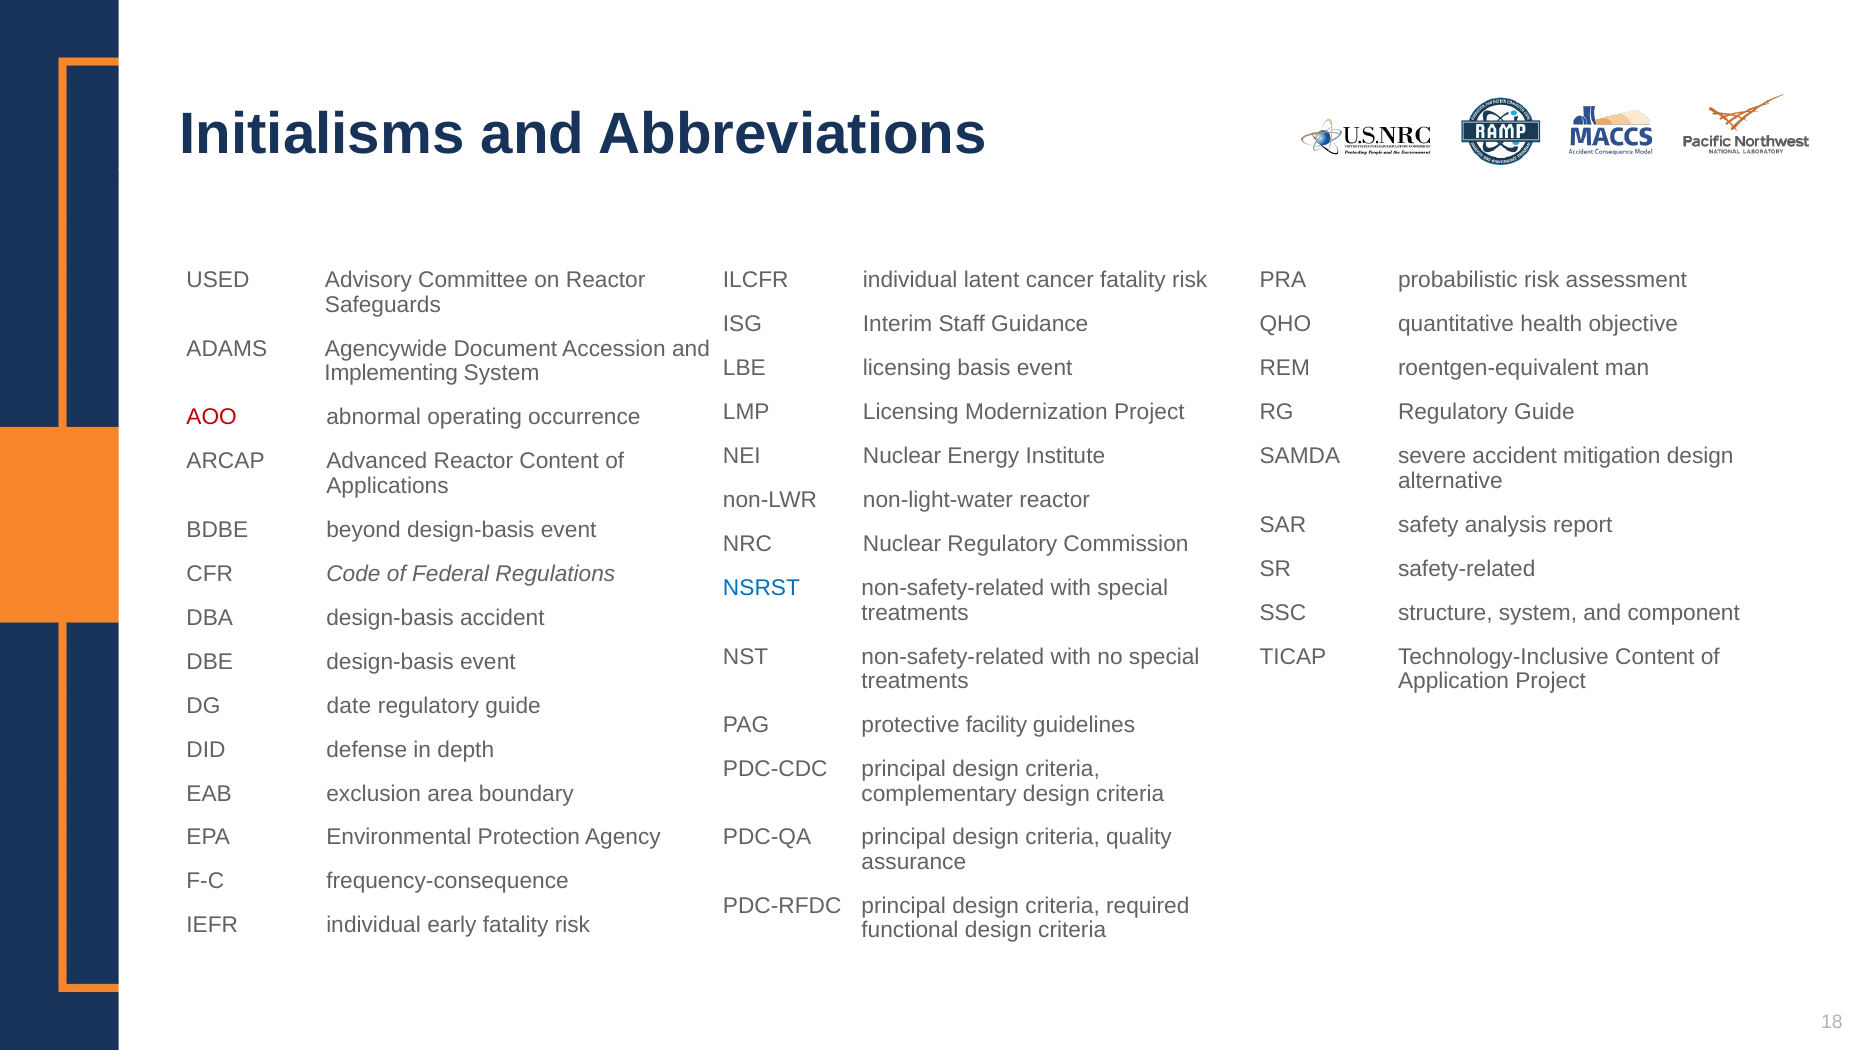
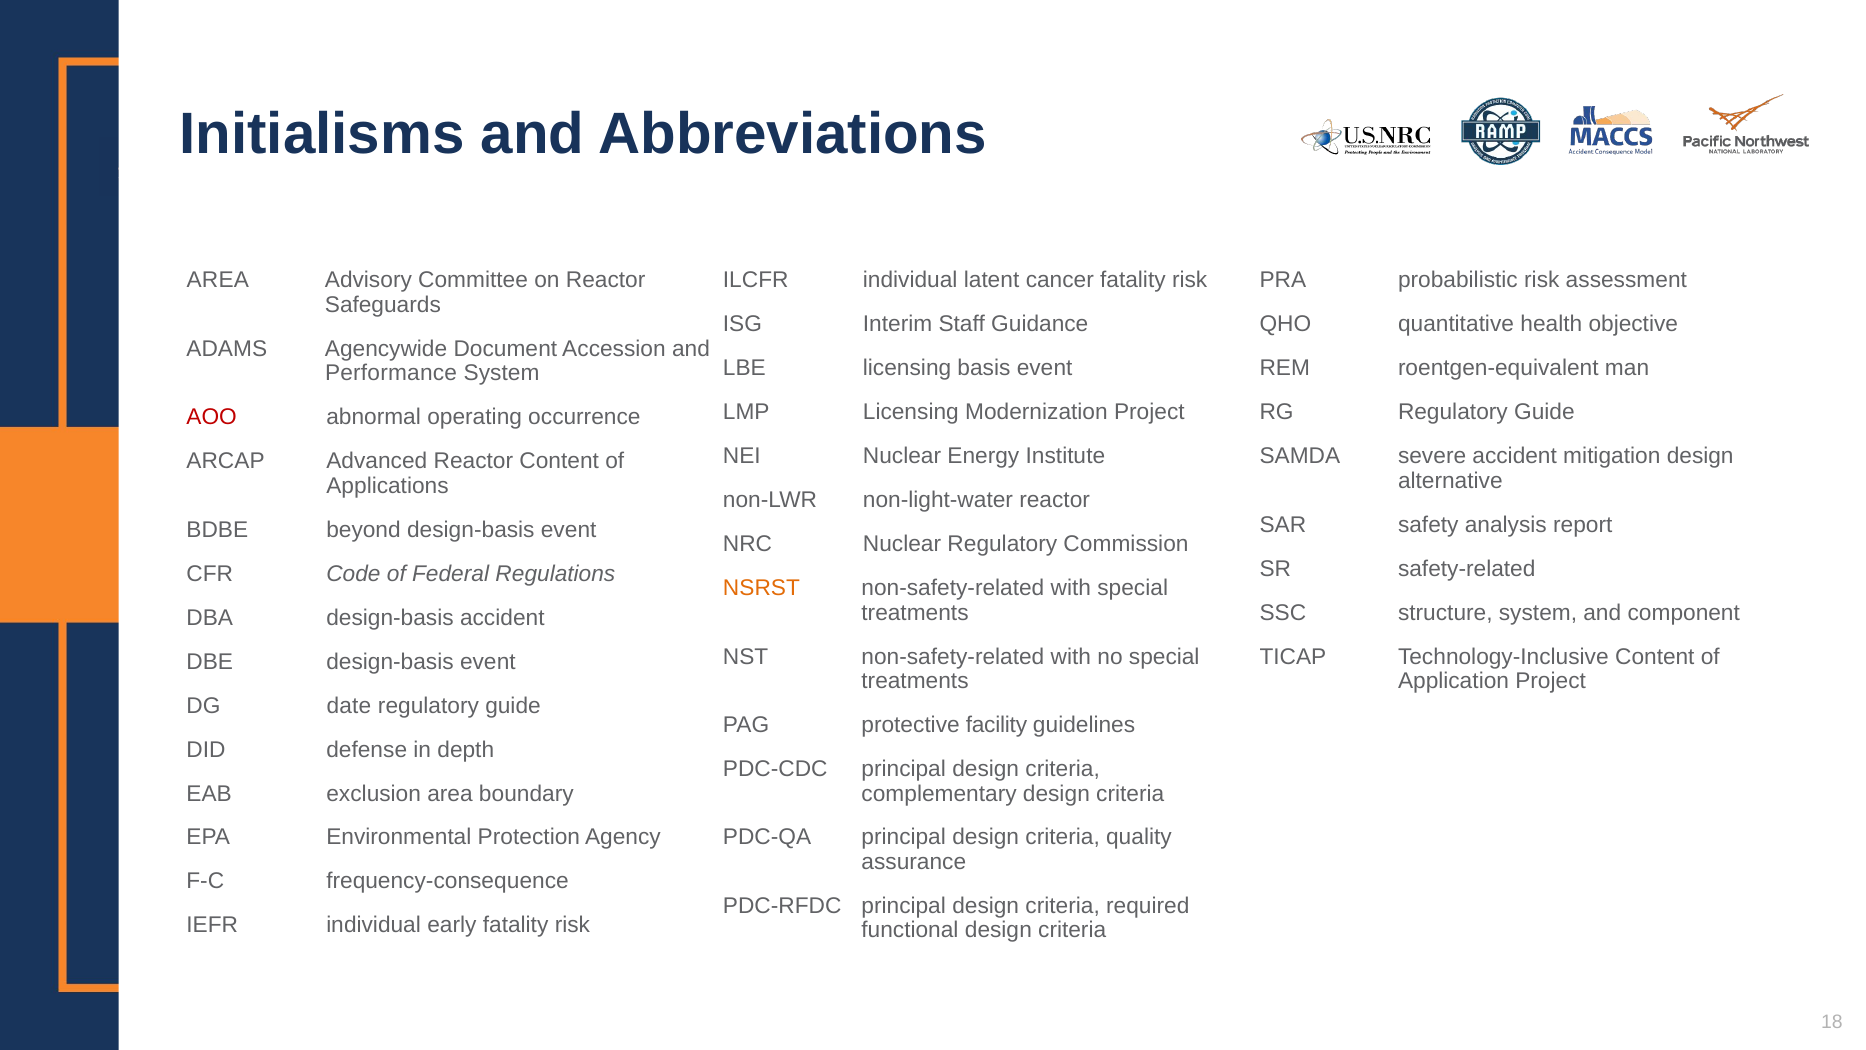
USED at (218, 280): USED -> AREA
Implementing: Implementing -> Performance
NSRST colour: blue -> orange
